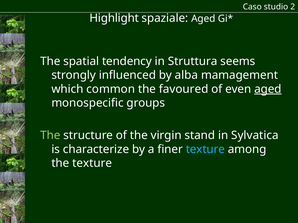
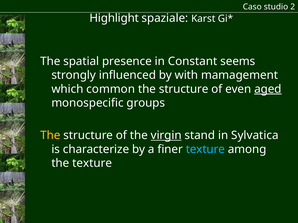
spaziale Aged: Aged -> Karst
tendency: tendency -> presence
Struttura: Struttura -> Constant
alba: alba -> with
favoured at (184, 89): favoured -> structure
The at (50, 136) colour: light green -> yellow
virgin underline: none -> present
